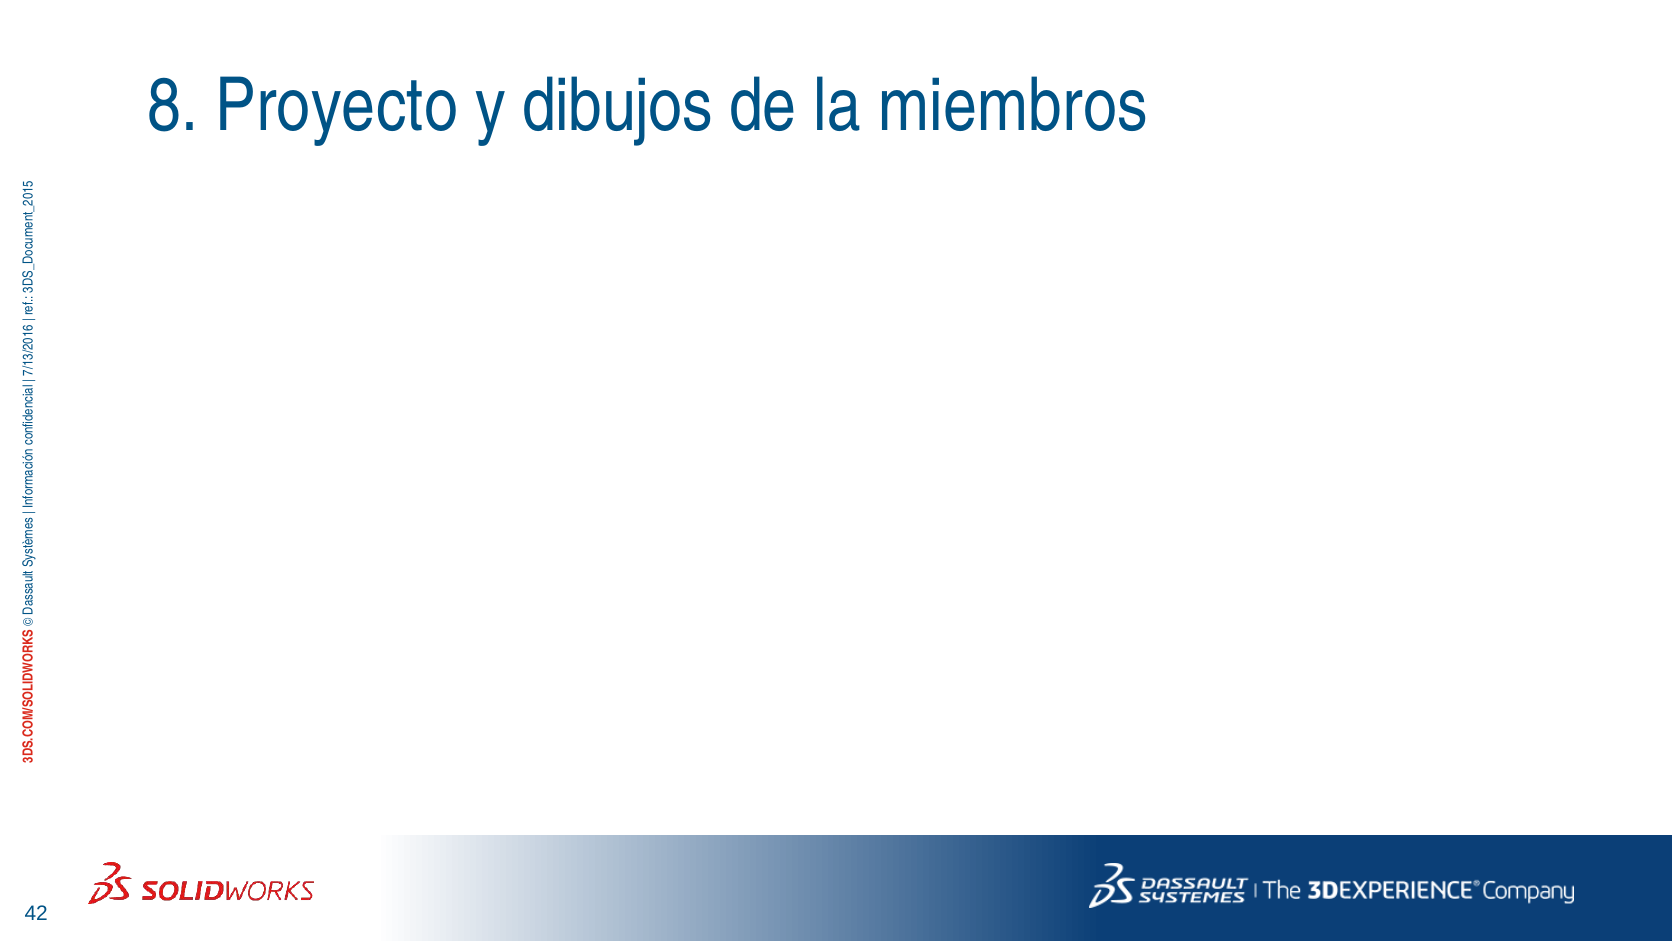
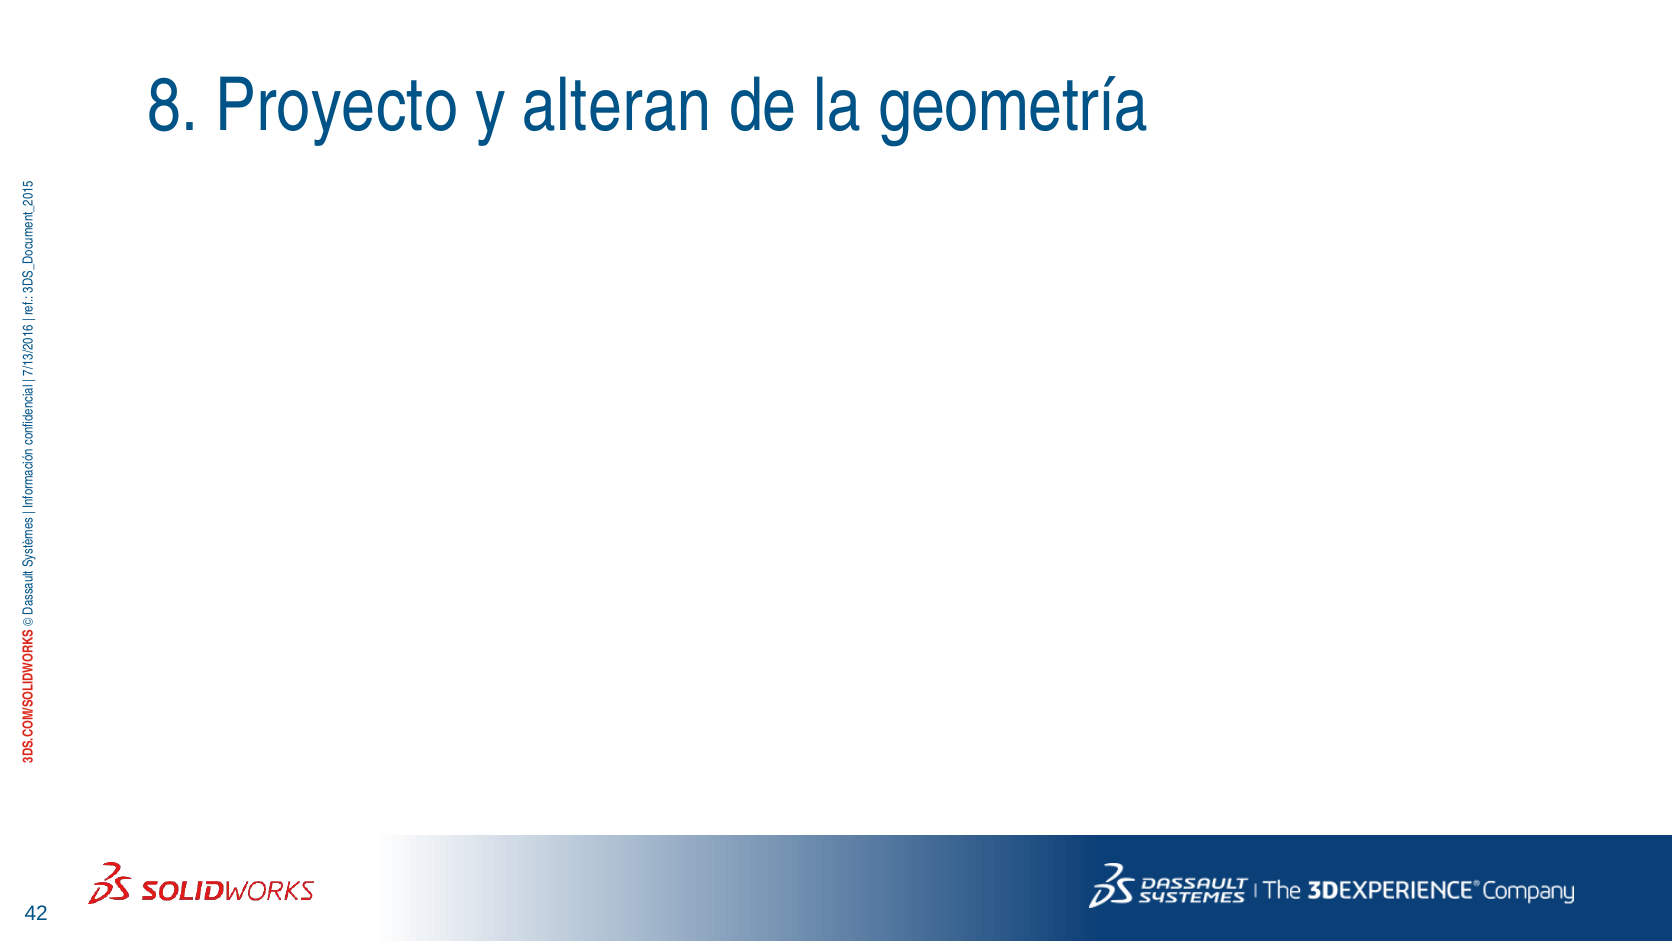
dibujos: dibujos -> alteran
miembros: miembros -> geometría
